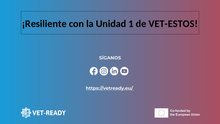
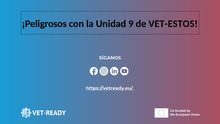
¡Resiliente: ¡Resiliente -> ¡Peligrosos
1: 1 -> 9
